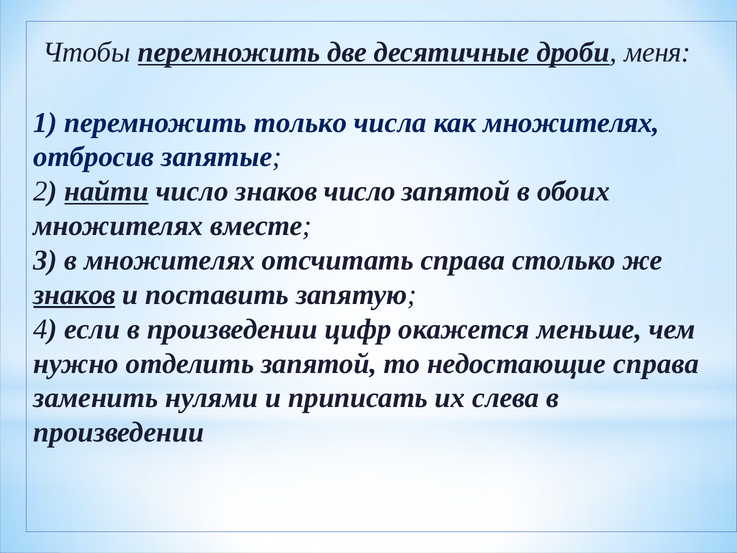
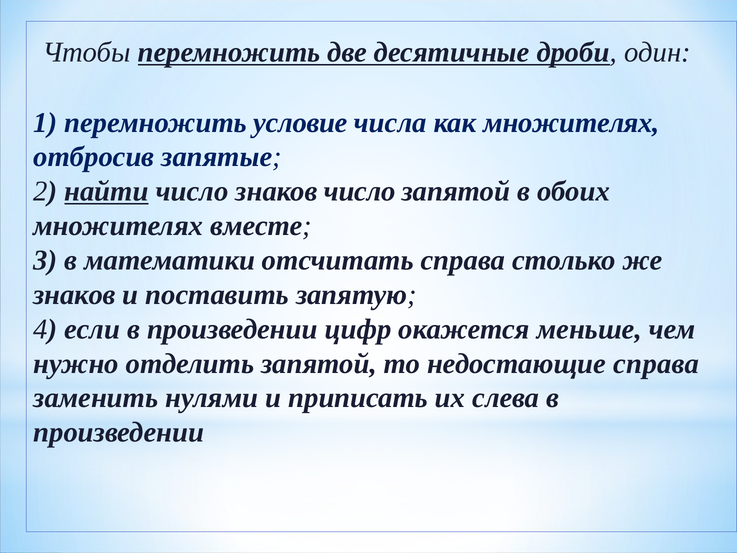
меня: меня -> один
только: только -> условие
в множителях: множителях -> математики
знаков at (74, 295) underline: present -> none
